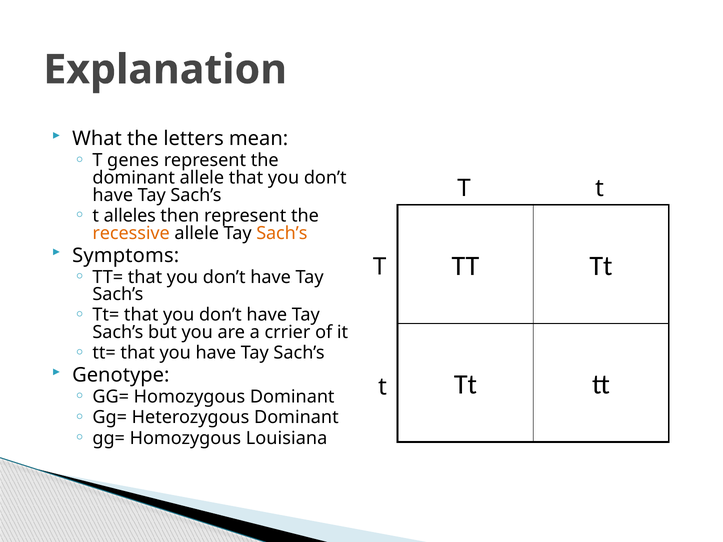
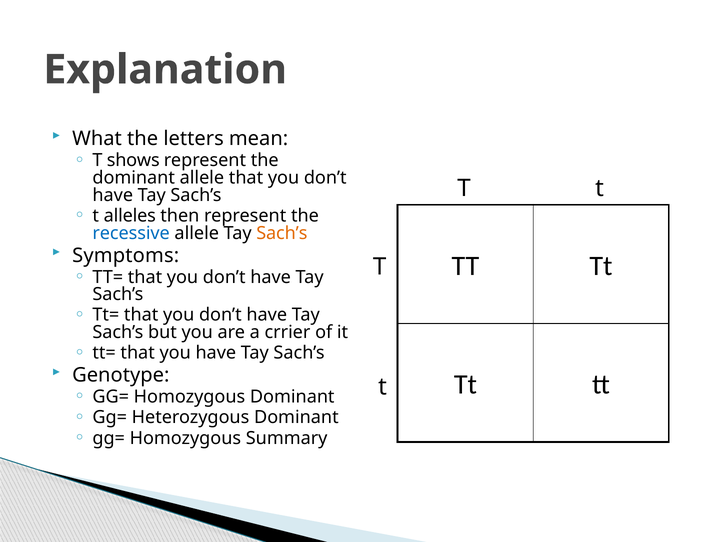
genes: genes -> shows
recessive colour: orange -> blue
Louisiana: Louisiana -> Summary
